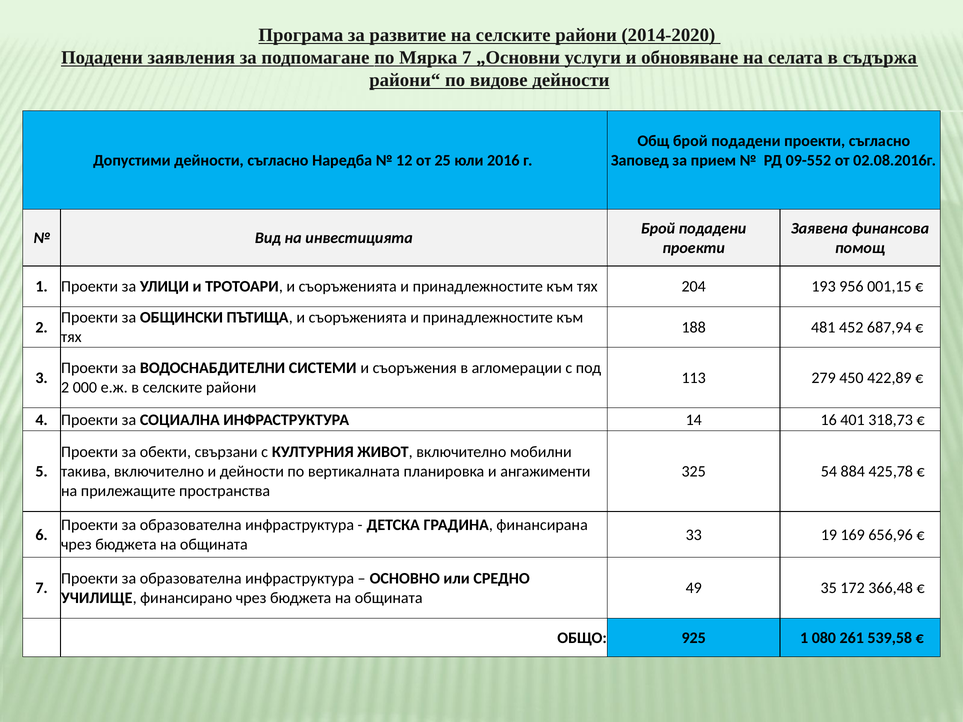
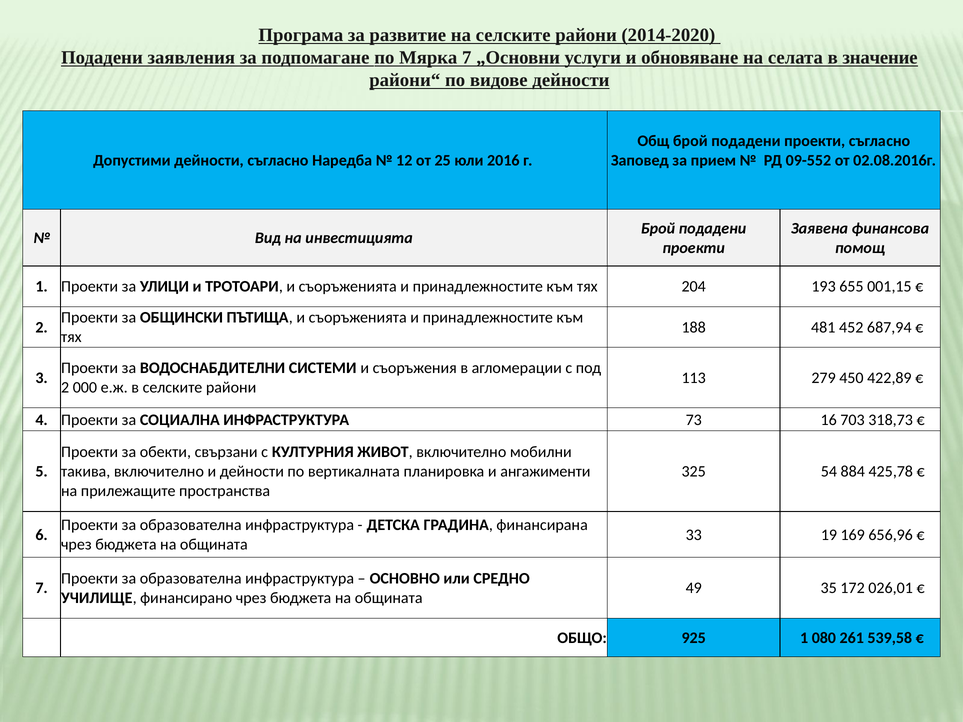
съдържа: съдържа -> значение
956: 956 -> 655
14: 14 -> 73
401: 401 -> 703
366,48: 366,48 -> 026,01
